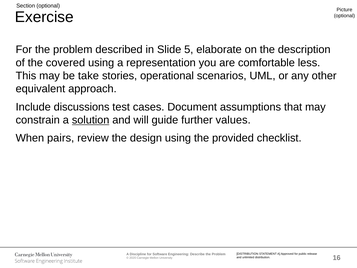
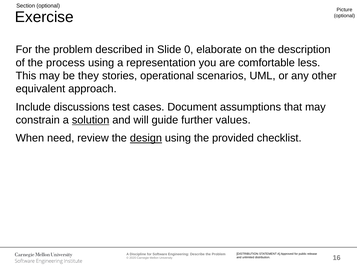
5: 5 -> 0
covered: covered -> process
take: take -> they
pairs: pairs -> need
design underline: none -> present
